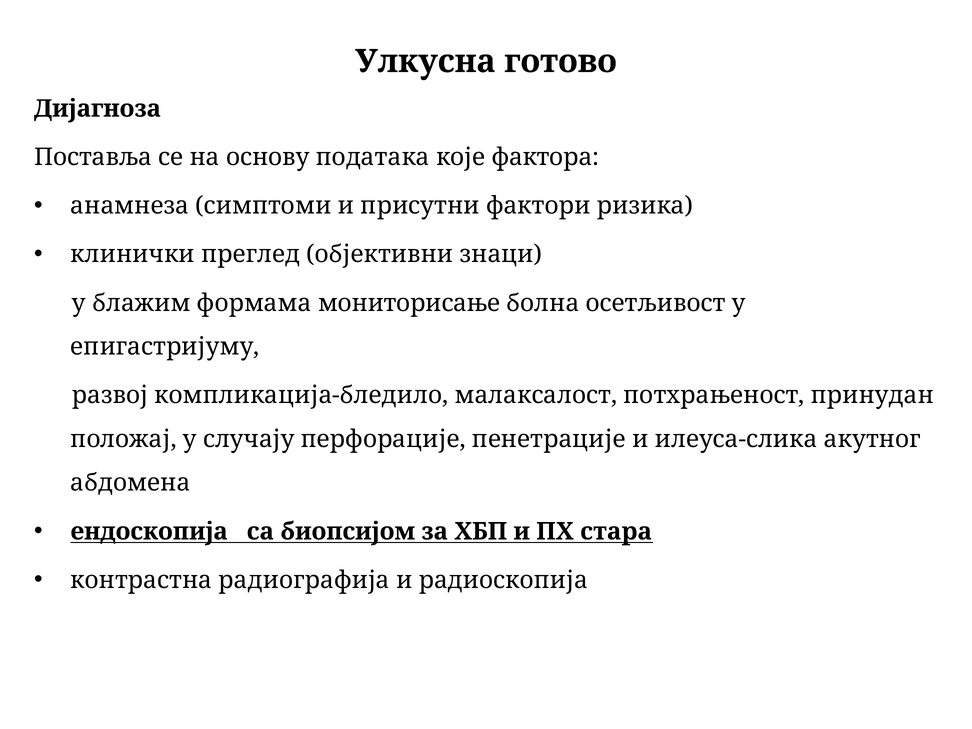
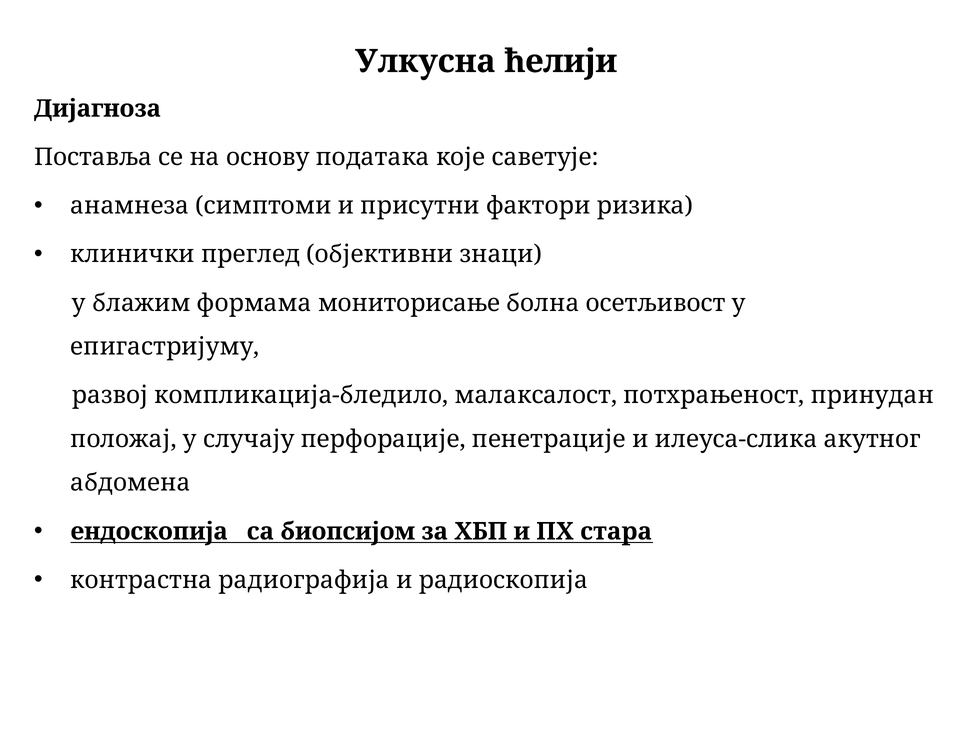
готово: готово -> ћелији
фактора: фактора -> саветује
